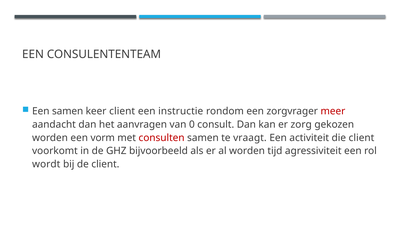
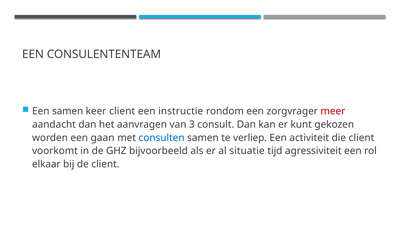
0: 0 -> 3
zorg: zorg -> kunt
vorm: vorm -> gaan
consulten colour: red -> blue
vraagt: vraagt -> verliep
al worden: worden -> situatie
wordt: wordt -> elkaar
